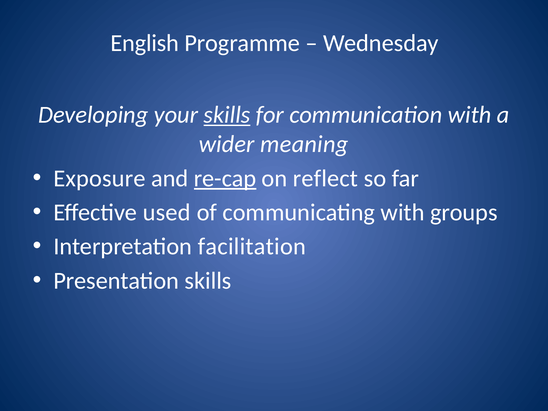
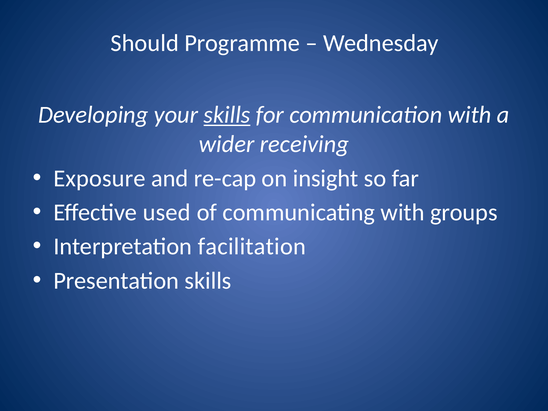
English: English -> Should
meaning: meaning -> receiving
re-cap underline: present -> none
reflect: reflect -> insight
